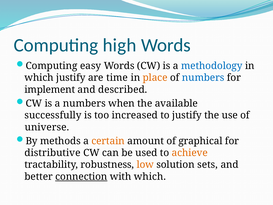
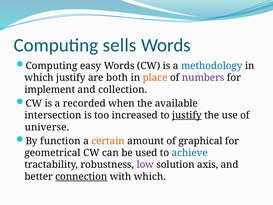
high: high -> sells
time: time -> both
numbers at (203, 78) colour: blue -> purple
described: described -> collection
a numbers: numbers -> recorded
successfully: successfully -> intersection
justify at (187, 115) underline: none -> present
methods: methods -> function
distributive: distributive -> geometrical
achieve colour: orange -> blue
low colour: orange -> purple
sets: sets -> axis
